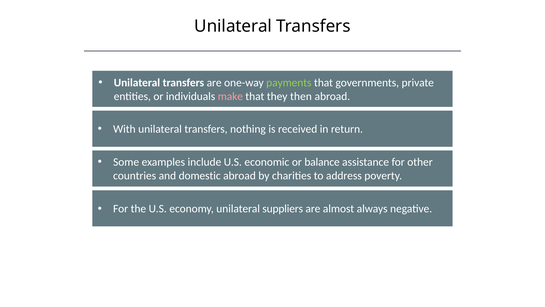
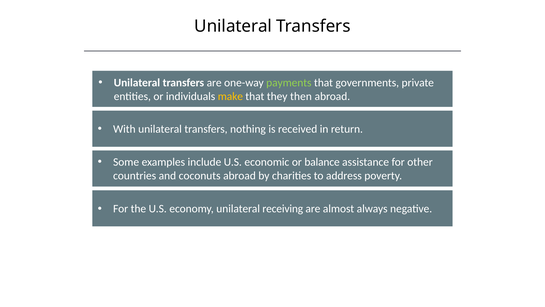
make colour: pink -> yellow
domestic: domestic -> coconuts
suppliers: suppliers -> receiving
